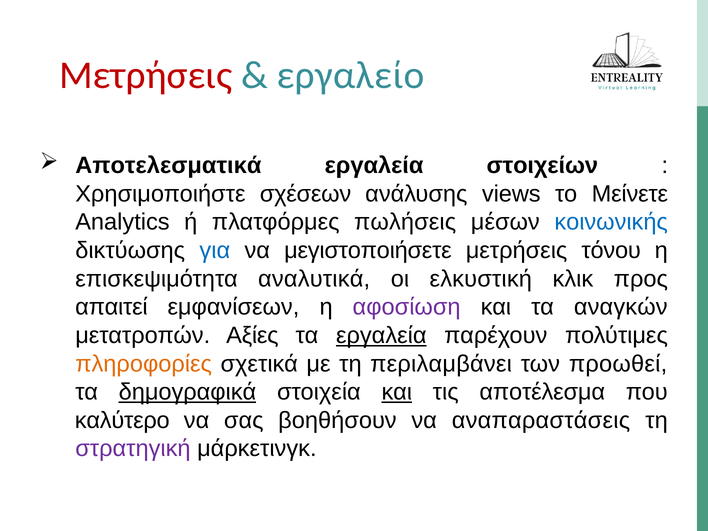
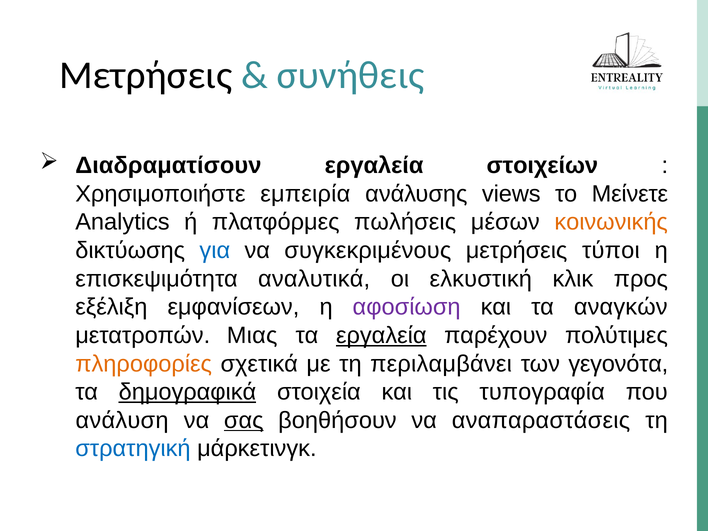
Μετρήσεις at (146, 75) colour: red -> black
εργαλείο: εργαλείο -> συνήθεις
Αποτελεσματικά: Αποτελεσματικά -> Διαδραματίσουν
σχέσεων: σχέσεων -> εμπειρία
κοινωνικής colour: blue -> orange
μεγιστοποιήσετε: μεγιστοποιήσετε -> συγκεκριμένους
τόνου: τόνου -> τύποι
απαιτεί: απαιτεί -> εξέλιξη
Αξίες: Αξίες -> Μιας
προωθεί: προωθεί -> γεγονότα
και at (397, 392) underline: present -> none
αποτέλεσμα: αποτέλεσμα -> τυπογραφία
καλύτερο: καλύτερο -> ανάλυση
σας underline: none -> present
στρατηγική colour: purple -> blue
